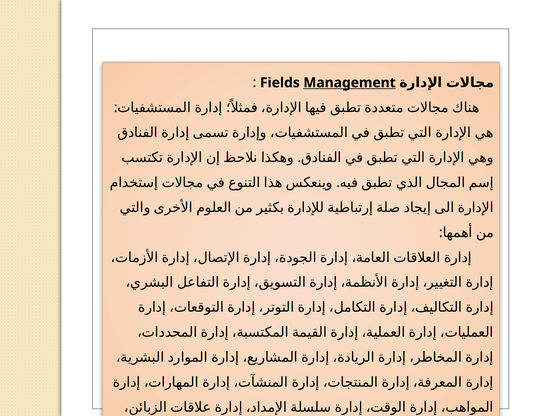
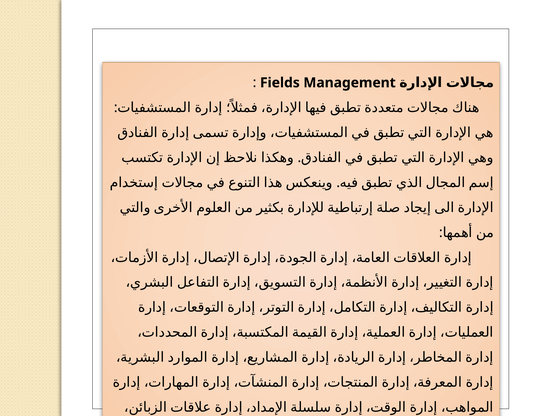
Management underline: present -> none
